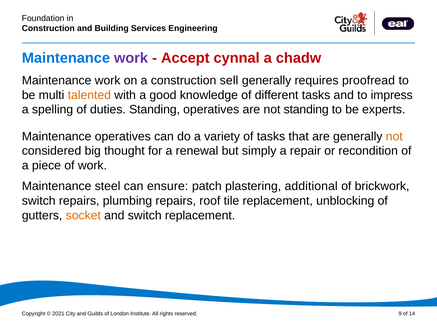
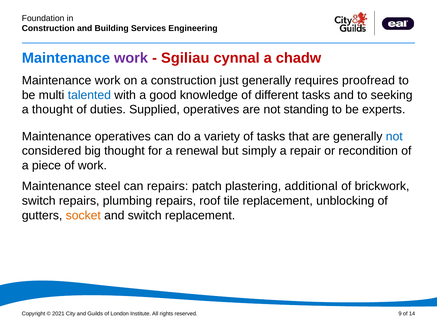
Accept: Accept -> Sgiliau
sell: sell -> just
talented colour: orange -> blue
impress: impress -> seeking
a spelling: spelling -> thought
duties Standing: Standing -> Supplied
not at (394, 136) colour: orange -> blue
can ensure: ensure -> repairs
